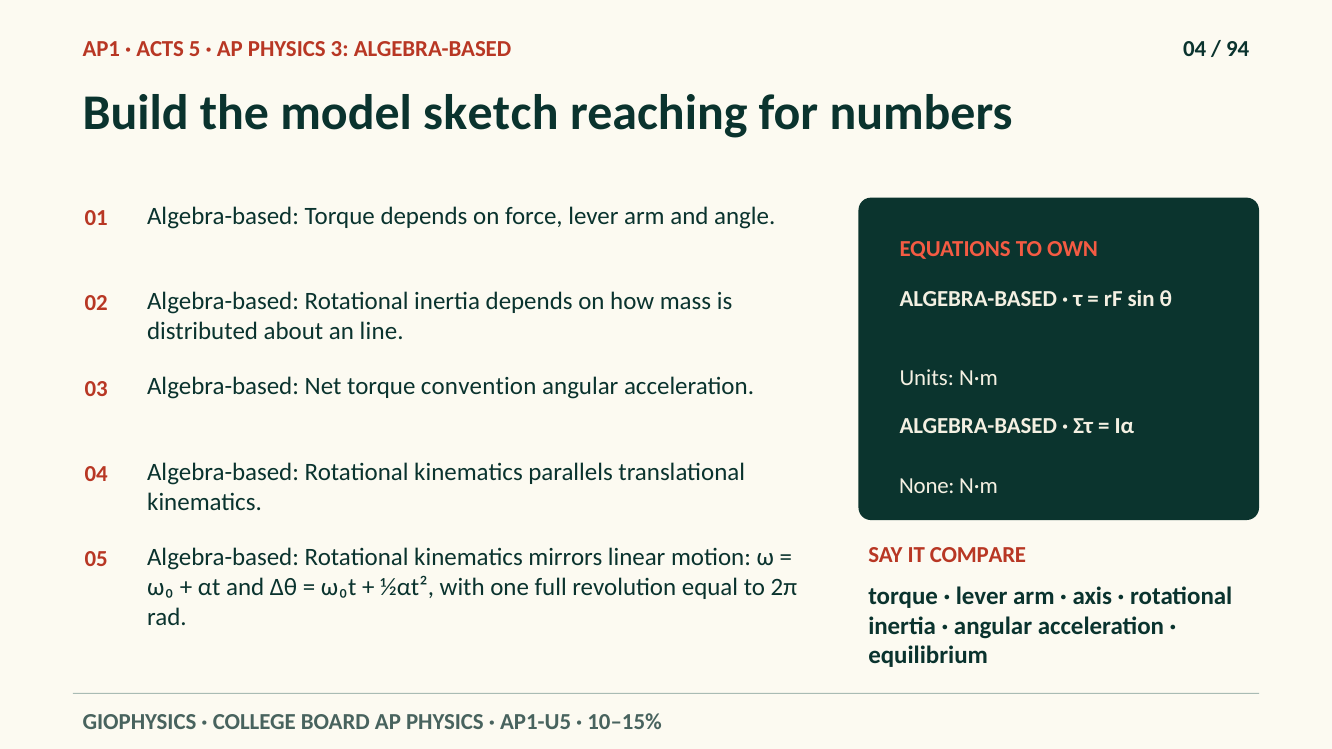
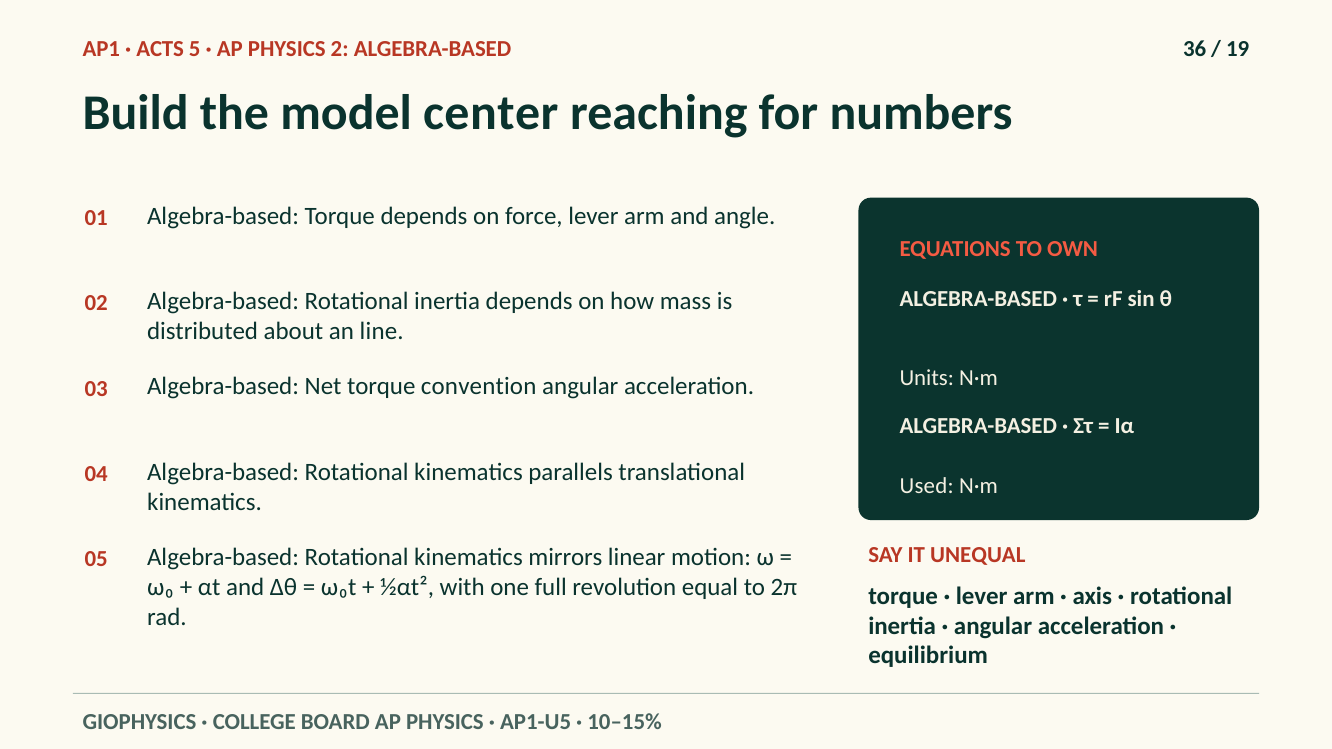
3: 3 -> 2
ALGEBRA-BASED 04: 04 -> 36
94: 94 -> 19
sketch: sketch -> center
None: None -> Used
COMPARE: COMPARE -> UNEQUAL
